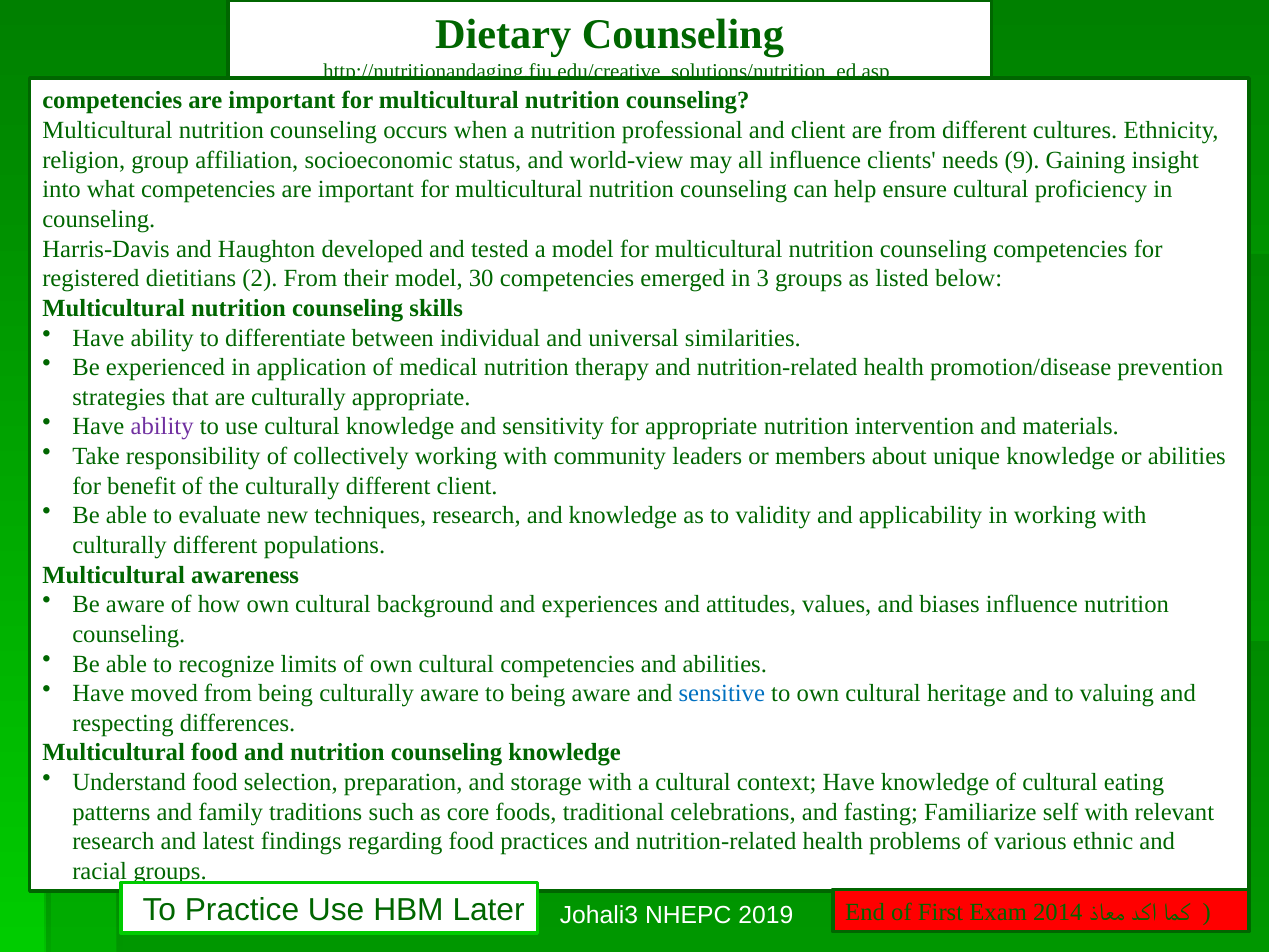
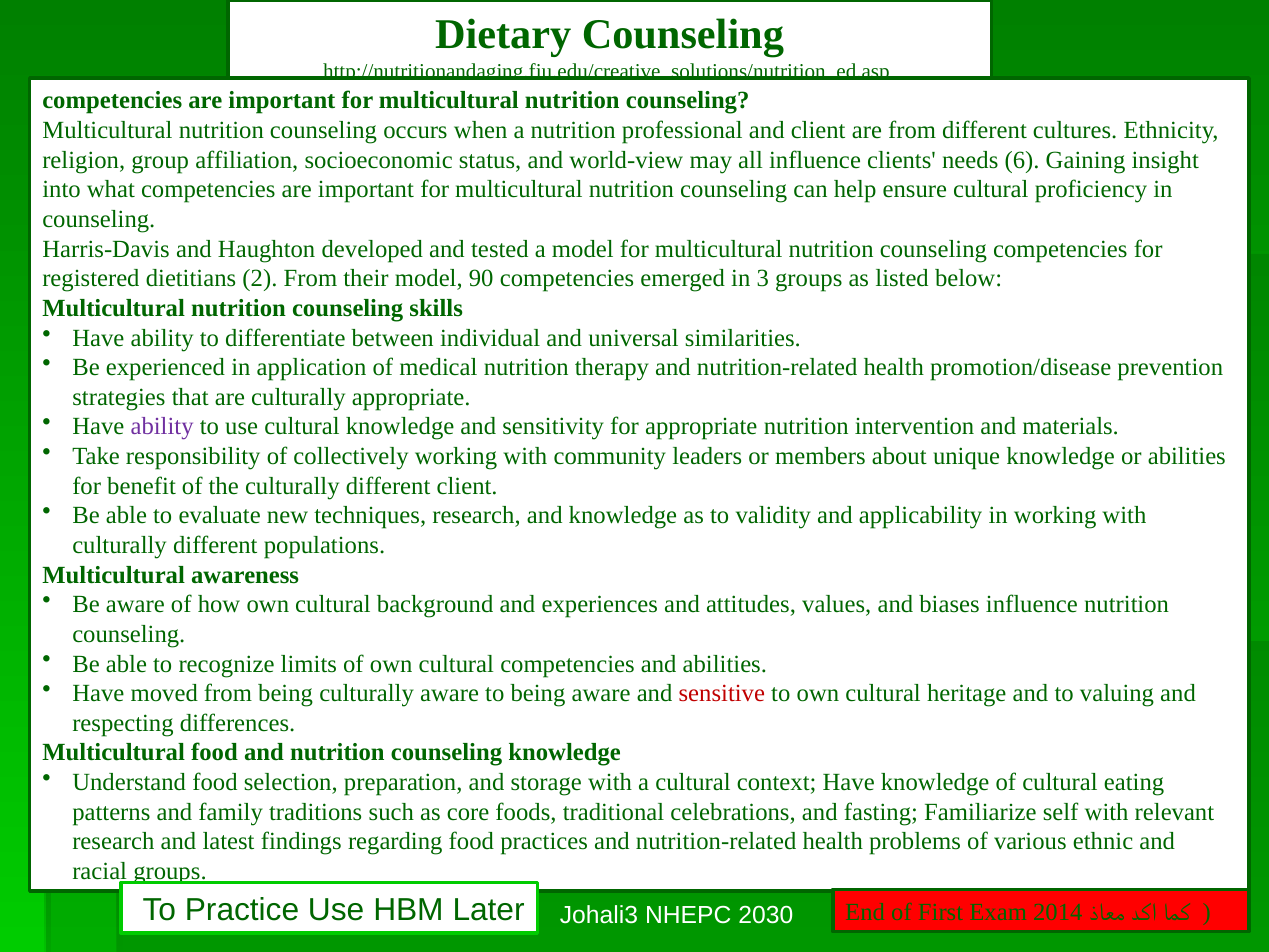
9: 9 -> 6
30: 30 -> 90
sensitive colour: blue -> red
2019: 2019 -> 2030
